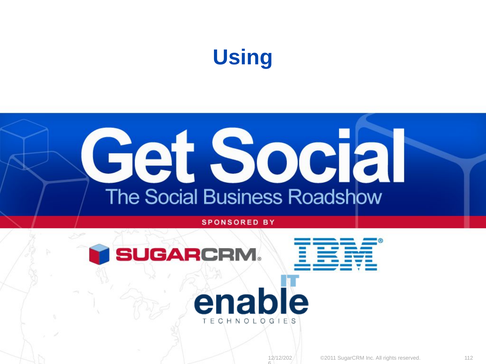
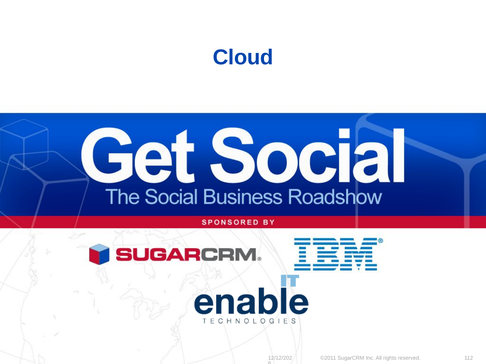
Using: Using -> Cloud
